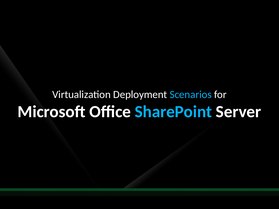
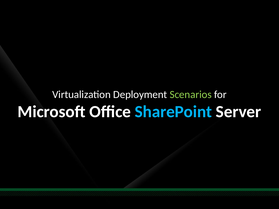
Scenarios colour: light blue -> light green
